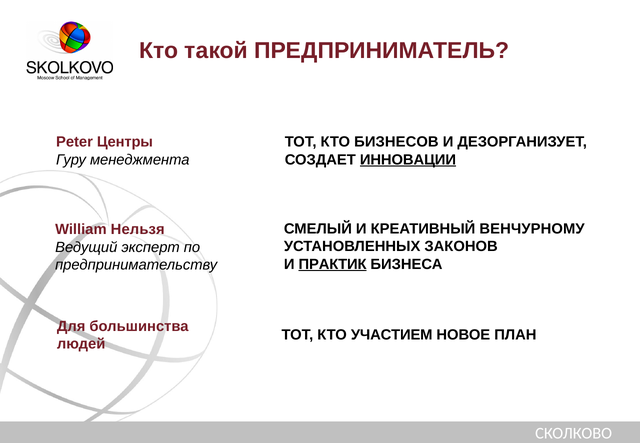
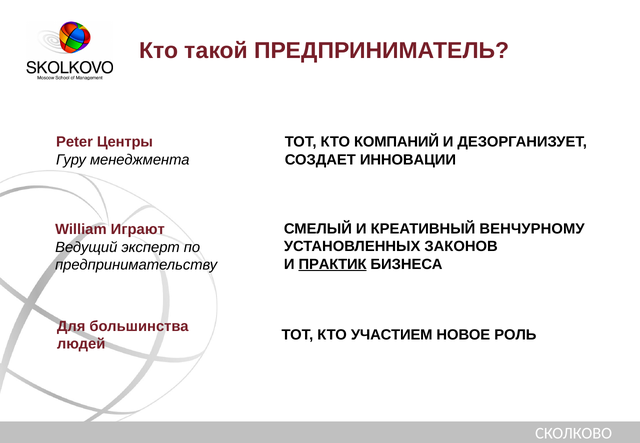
БИЗНЕСОВ: БИЗНЕСОВ -> КОМПАНИЙ
ИННОВАЦИИ underline: present -> none
Нельзя: Нельзя -> Играют
ПЛАН: ПЛАН -> РОЛЬ
